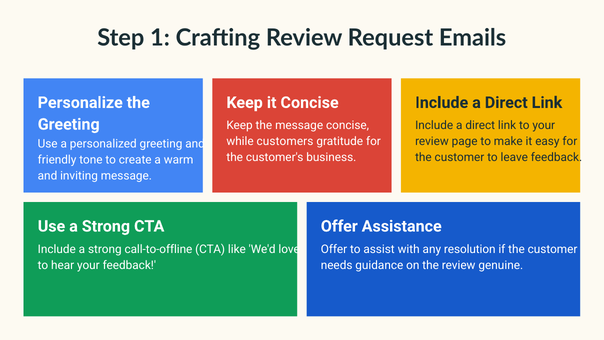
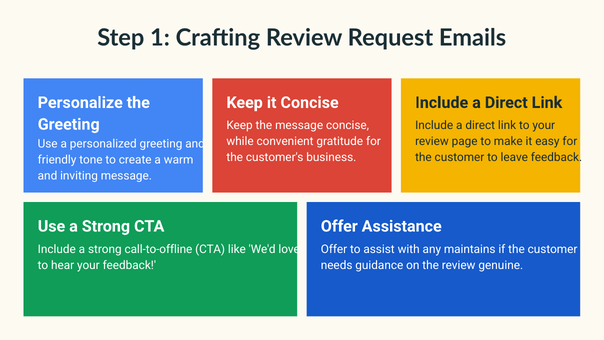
customers: customers -> convenient
resolution: resolution -> maintains
